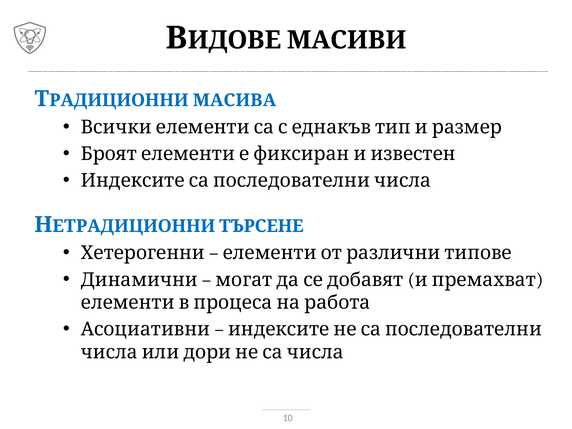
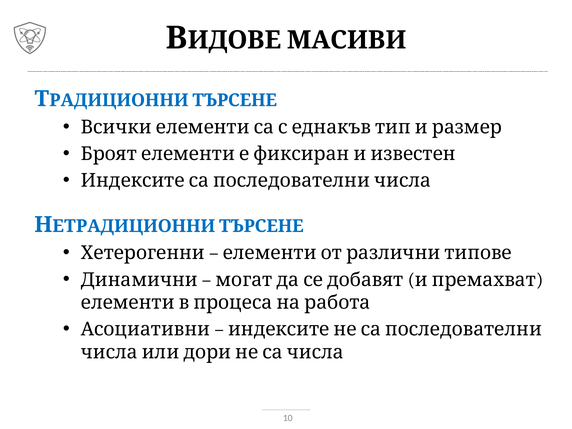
МАСИВА at (234, 100): МАСИВА -> ТЪРСЕНЕ
